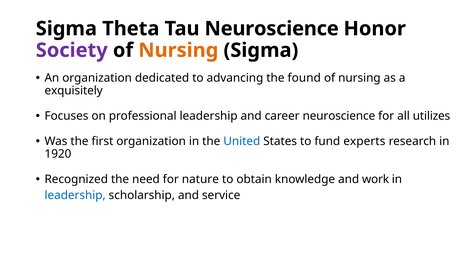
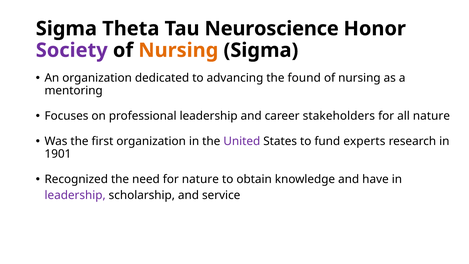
exquisitely: exquisitely -> mentoring
career neuroscience: neuroscience -> stakeholders
all utilizes: utilizes -> nature
United colour: blue -> purple
1920: 1920 -> 1901
work: work -> have
leadership at (75, 195) colour: blue -> purple
